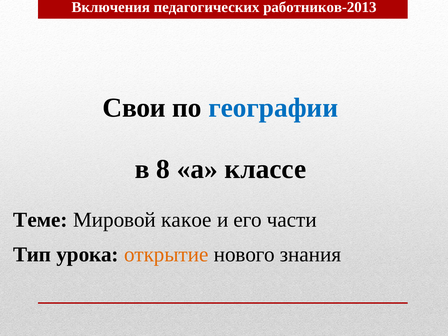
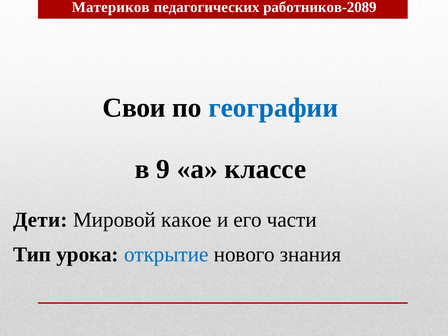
Включения: Включения -> Материков
работников-2013: работников-2013 -> работников-2089
8: 8 -> 9
Теме: Теме -> Дети
открытие colour: orange -> blue
